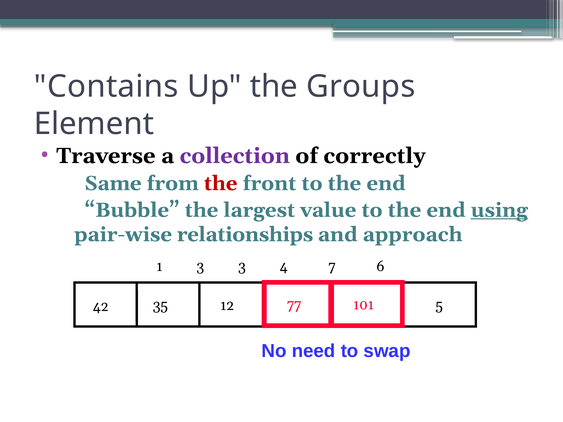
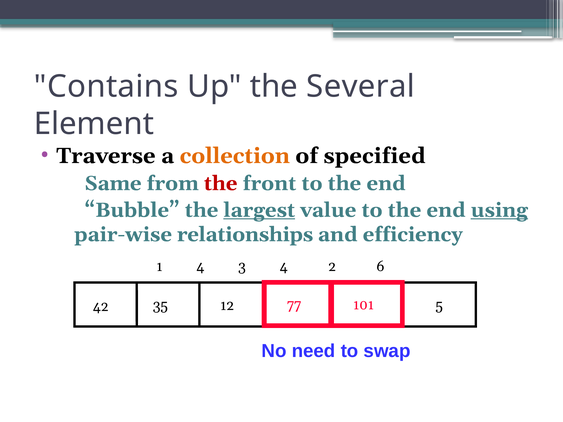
Groups: Groups -> Several
collection colour: purple -> orange
correctly: correctly -> specified
largest underline: none -> present
approach: approach -> efficiency
1 3: 3 -> 4
7: 7 -> 2
